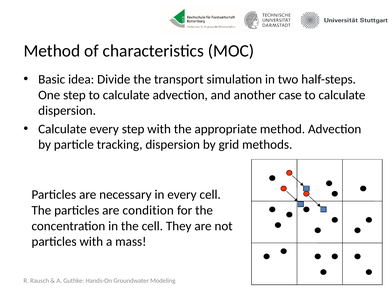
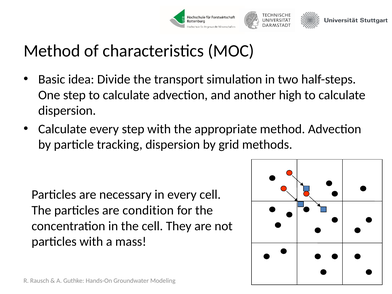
case: case -> high
